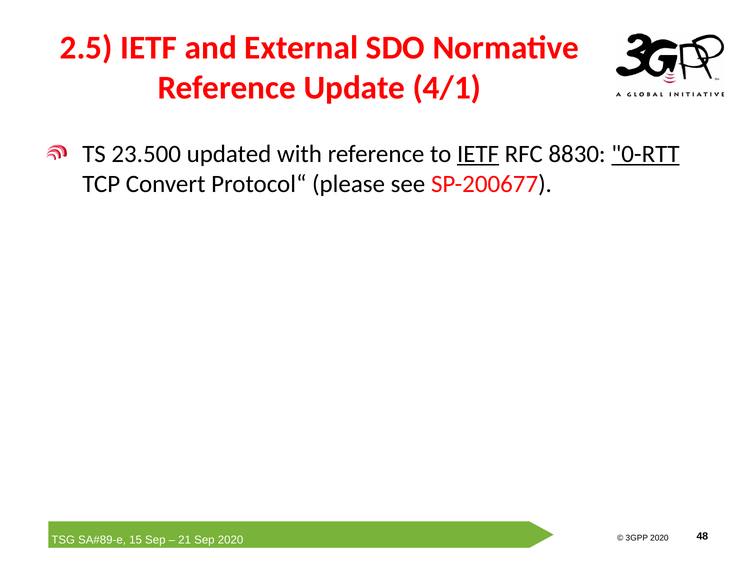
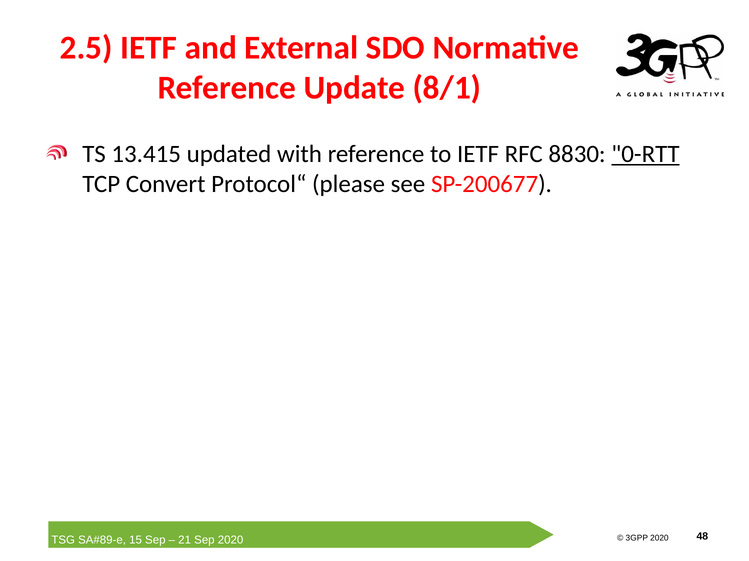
4/1: 4/1 -> 8/1
23.500: 23.500 -> 13.415
IETF at (478, 154) underline: present -> none
